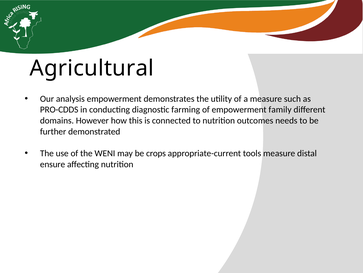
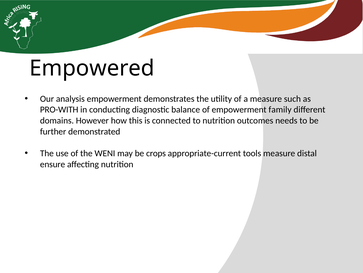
Agricultural: Agricultural -> Empowered
PRO-CDDS: PRO-CDDS -> PRO-WITH
farming: farming -> balance
